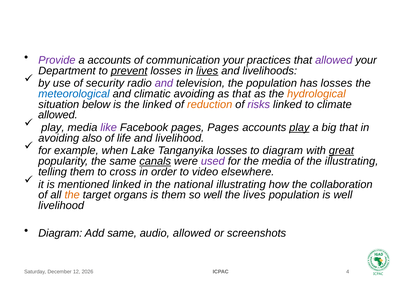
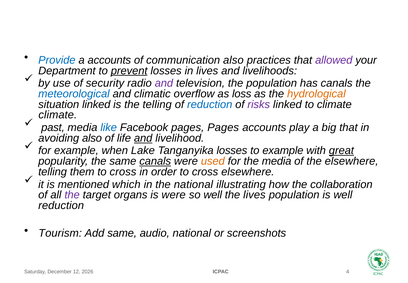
Provide colour: purple -> blue
communication your: your -> also
lives at (207, 71) underline: present -> none
has losses: losses -> canals
climatic avoiding: avoiding -> overflow
as that: that -> loss
situation below: below -> linked
the linked: linked -> telling
reduction at (210, 104) colour: orange -> blue
allowed at (58, 115): allowed -> climate
play at (53, 127): play -> past
like colour: purple -> blue
play at (299, 127) underline: present -> none
and at (143, 138) underline: none -> present
to diagram: diagram -> example
used colour: purple -> orange
the illustrating: illustrating -> elsewhere
order to video: video -> cross
mentioned linked: linked -> which
the at (72, 195) colour: orange -> purple
is them: them -> were
livelihood at (61, 205): livelihood -> reduction
Diagram at (60, 233): Diagram -> Tourism
audio allowed: allowed -> national
